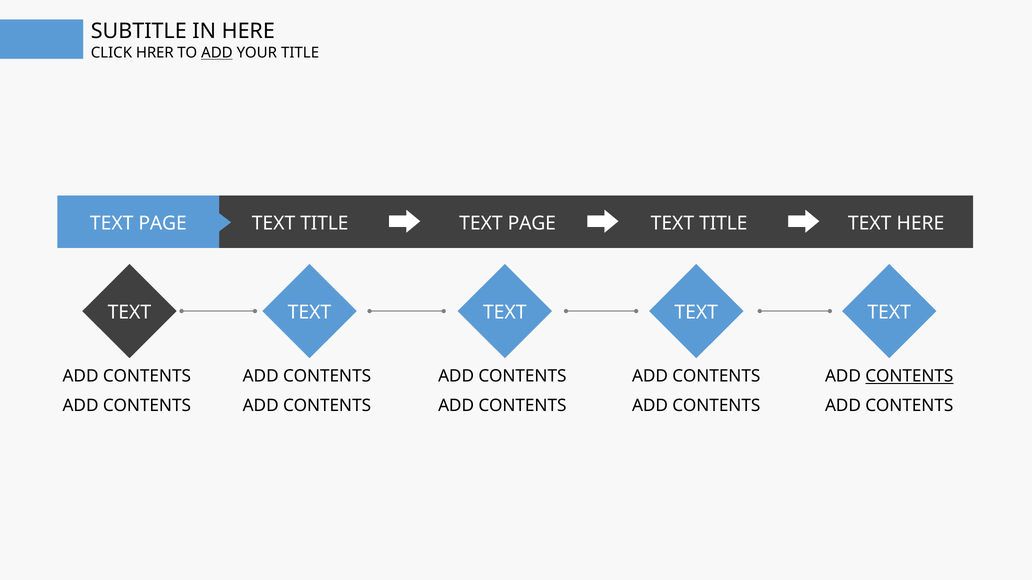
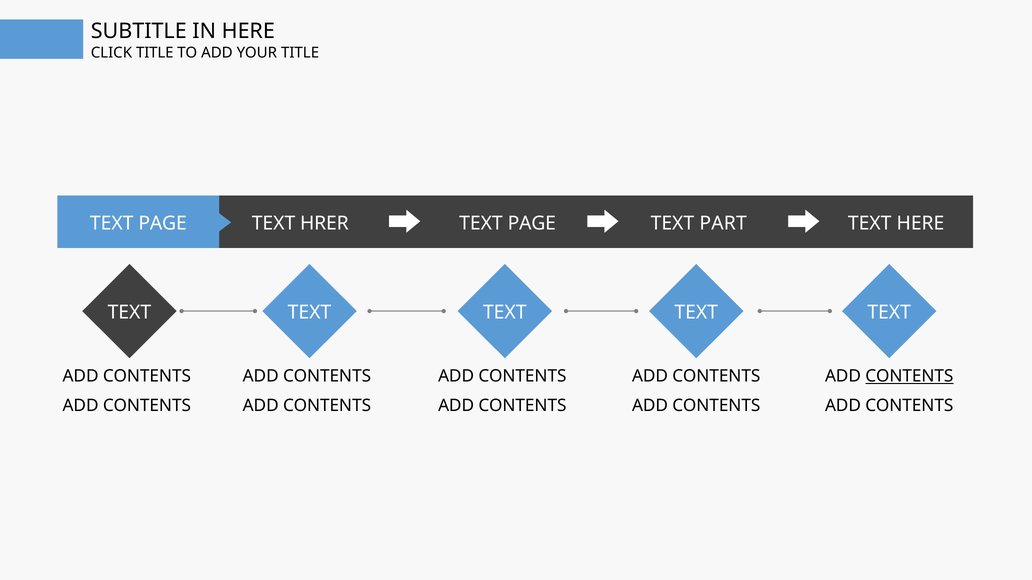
CLICK HRER: HRER -> TITLE
ADD at (217, 53) underline: present -> none
TITLE at (324, 224): TITLE -> HRER
TITLE at (723, 224): TITLE -> PART
